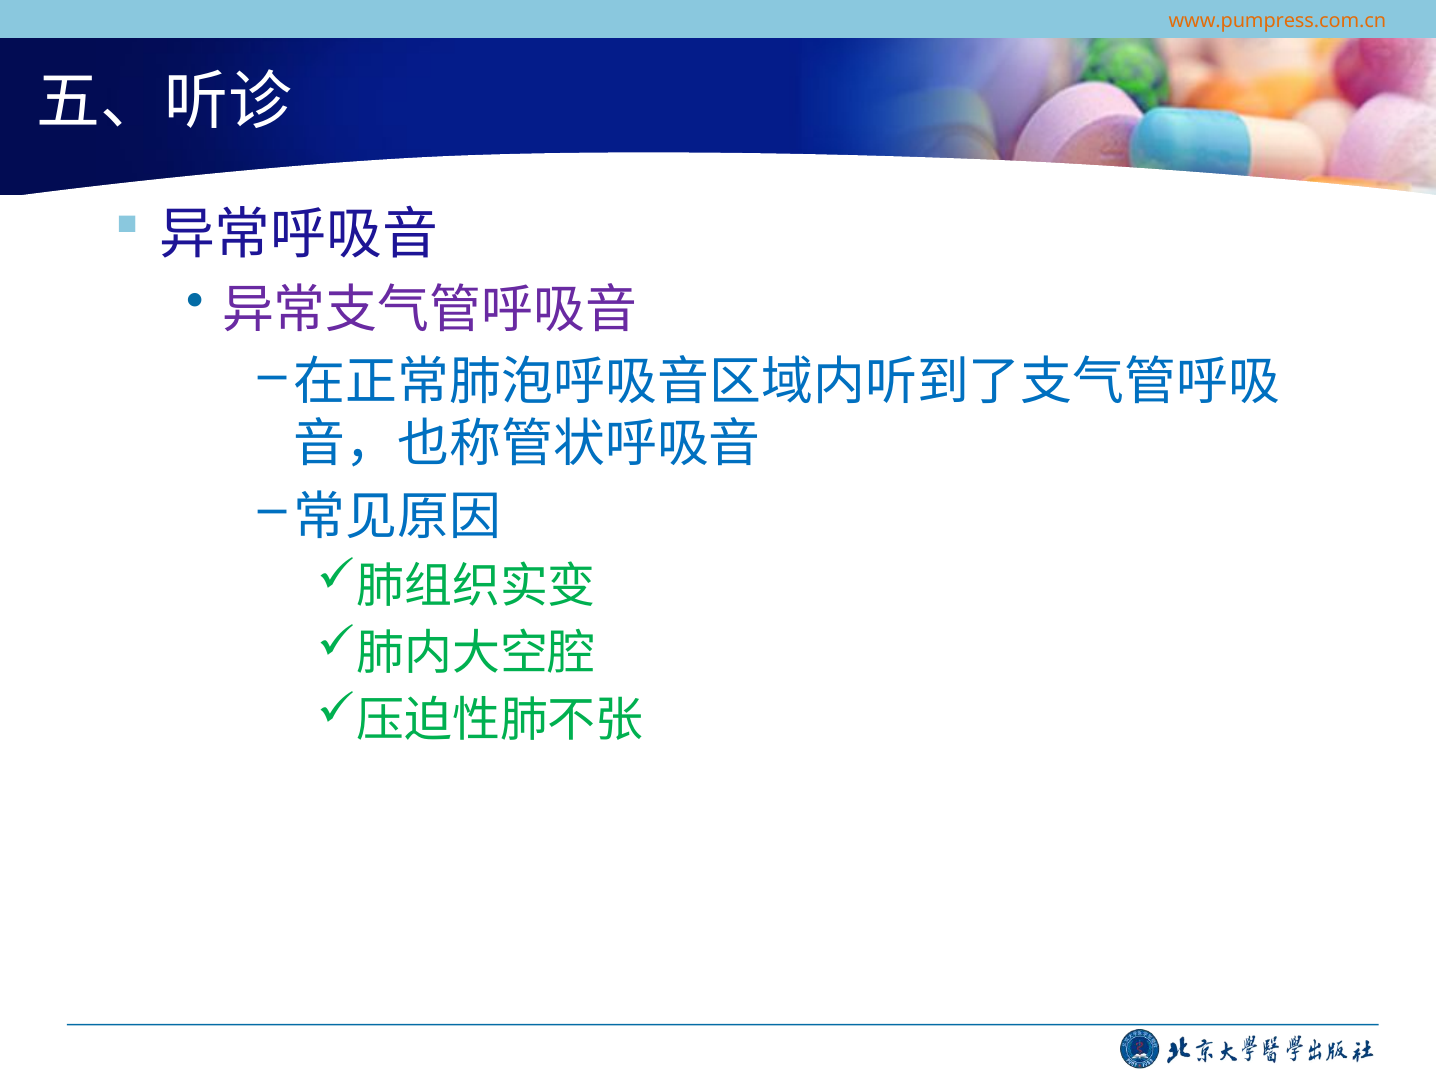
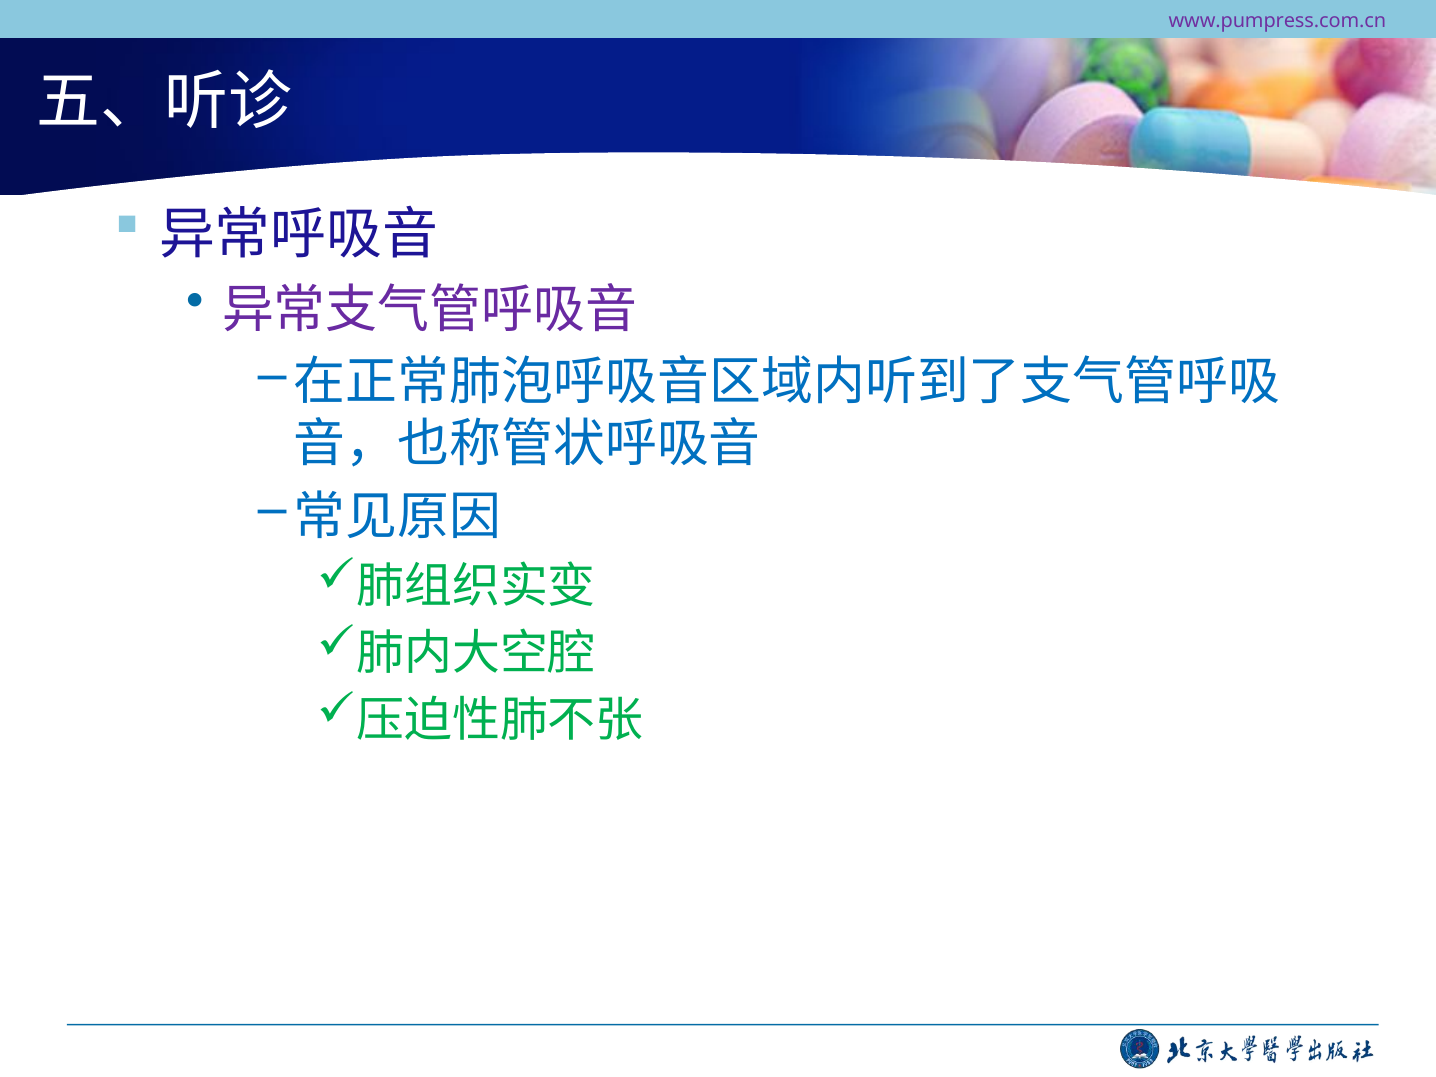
www.pumpress.com.cn colour: orange -> purple
